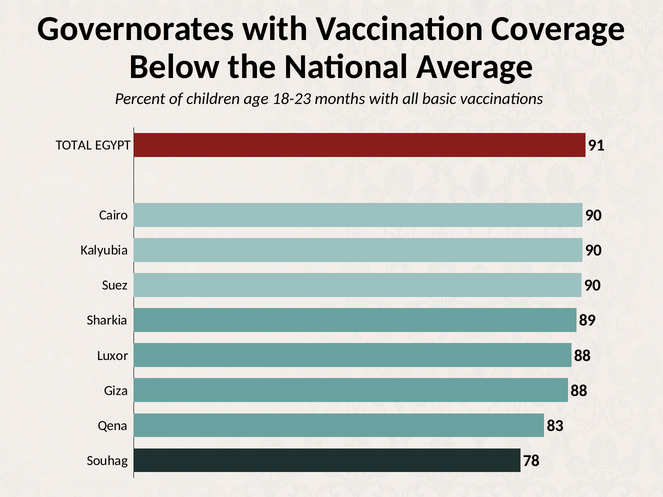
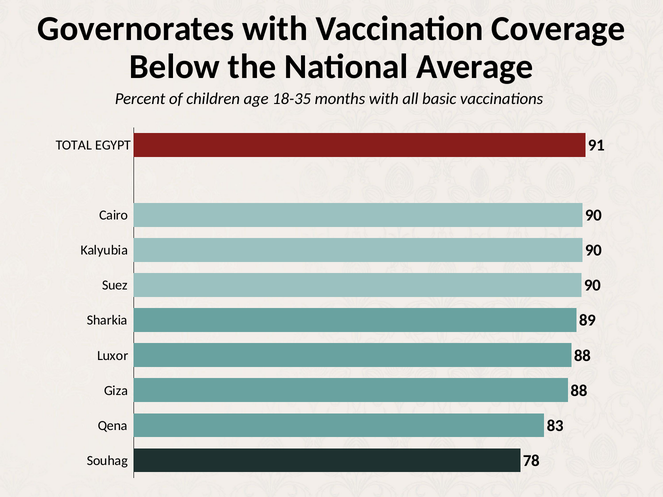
18-23: 18-23 -> 18-35
